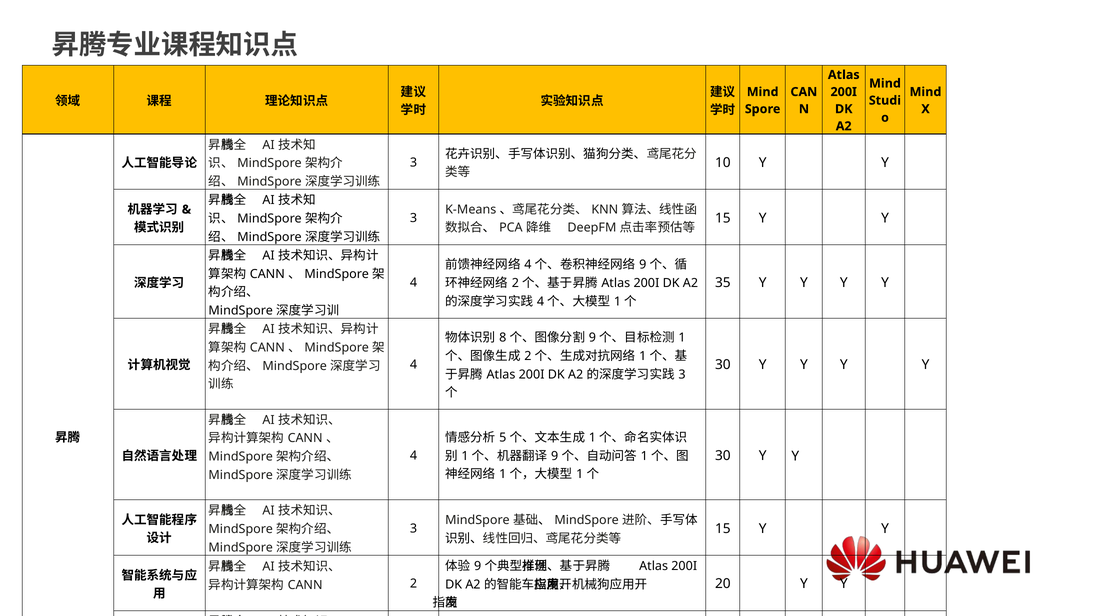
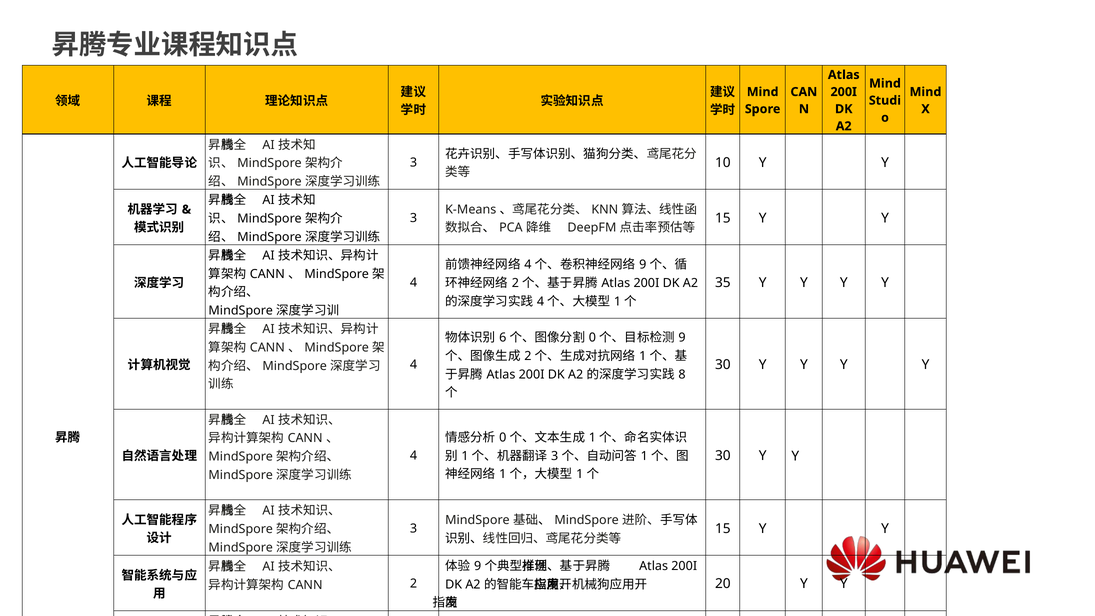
8: 8 -> 6
9 at (592, 338): 9 -> 0
1 at (682, 338): 1 -> 9
3 at (682, 374): 3 -> 8
5 at (503, 437): 5 -> 0
9 at (555, 456): 9 -> 3
